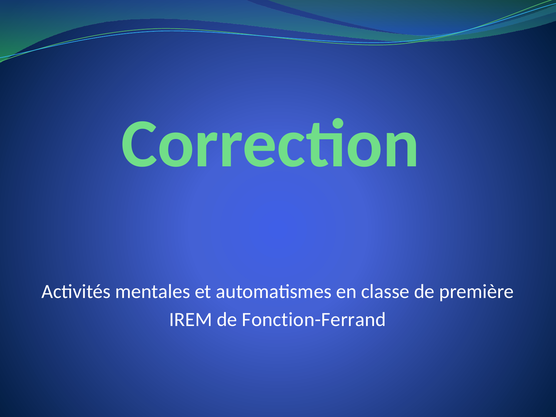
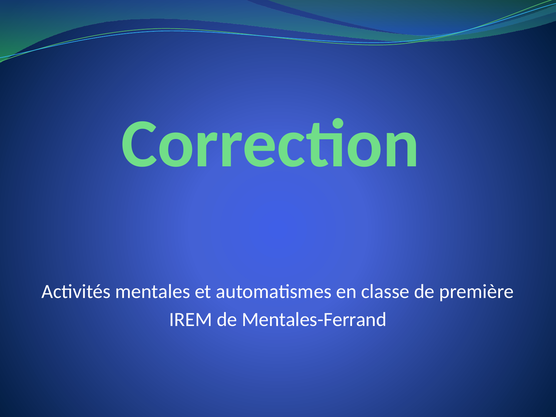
Fonction-Ferrand: Fonction-Ferrand -> Mentales-Ferrand
